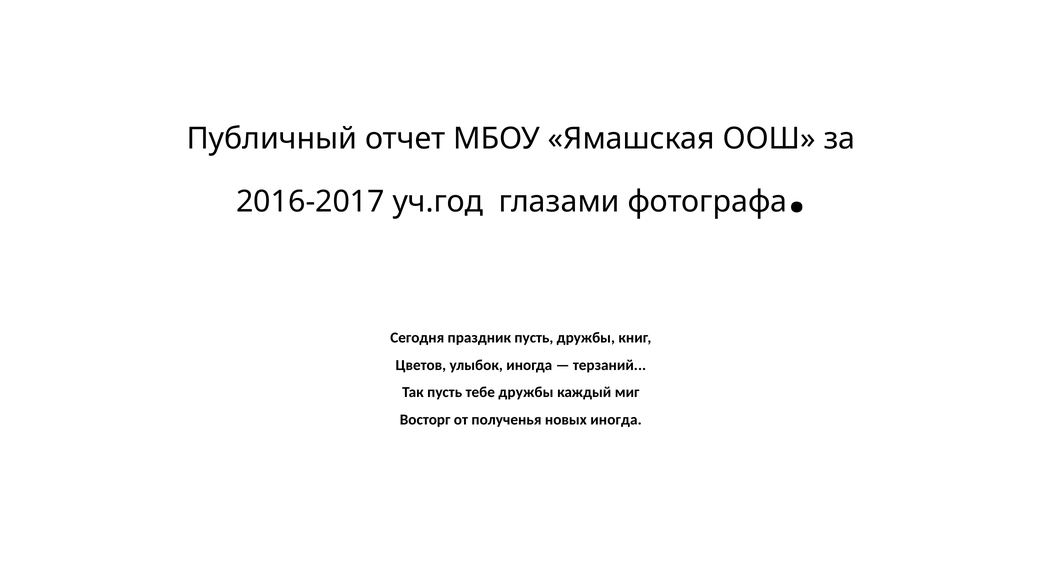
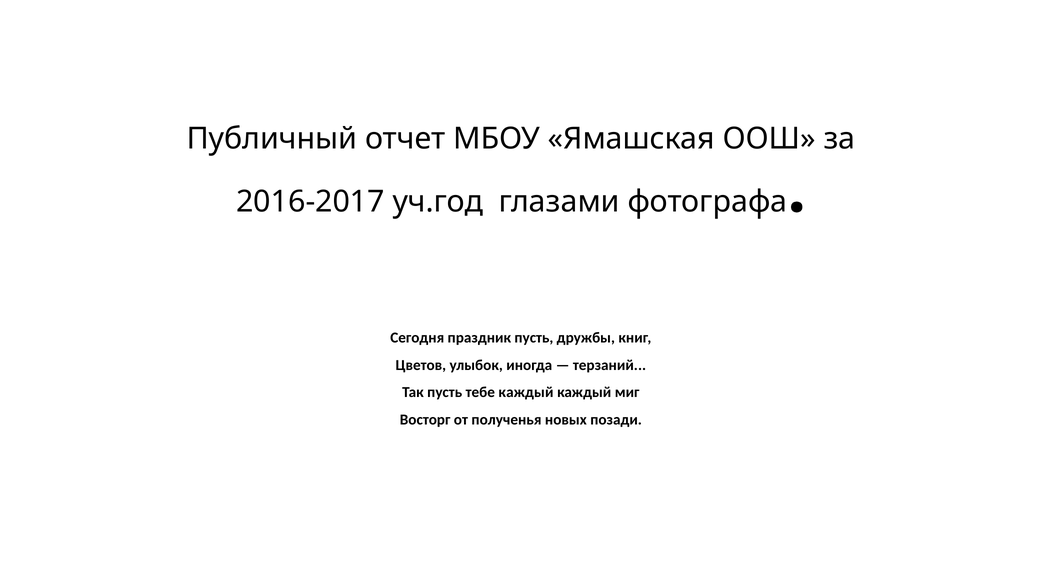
тебе дружбы: дружбы -> каждый
новых иногда: иногда -> позади
